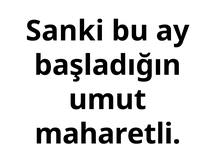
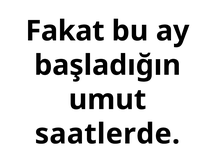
Sanki: Sanki -> Fakat
maharetli: maharetli -> saatlerde
